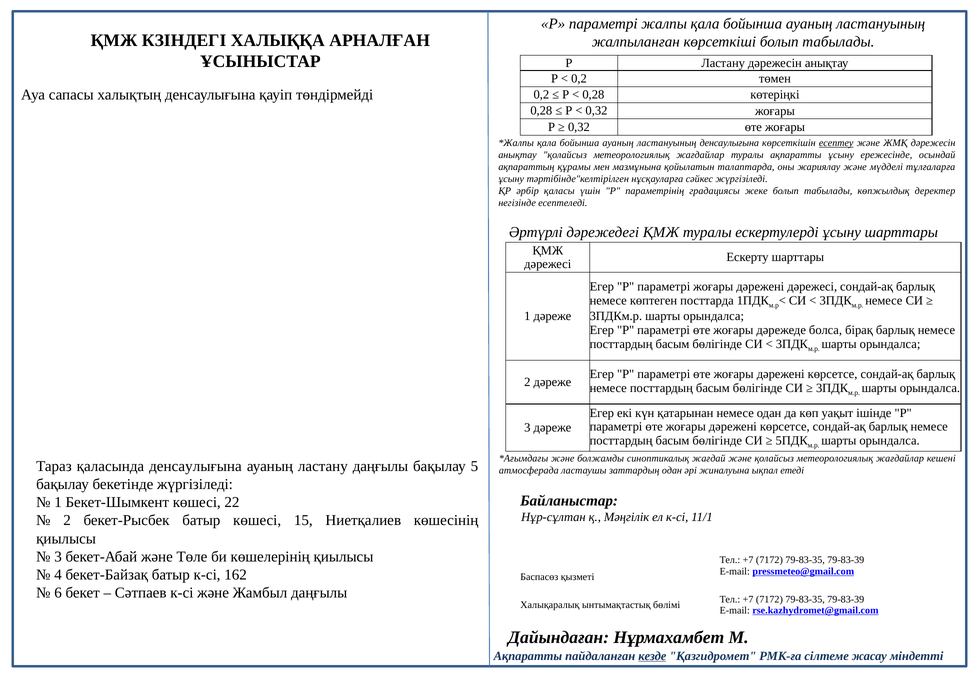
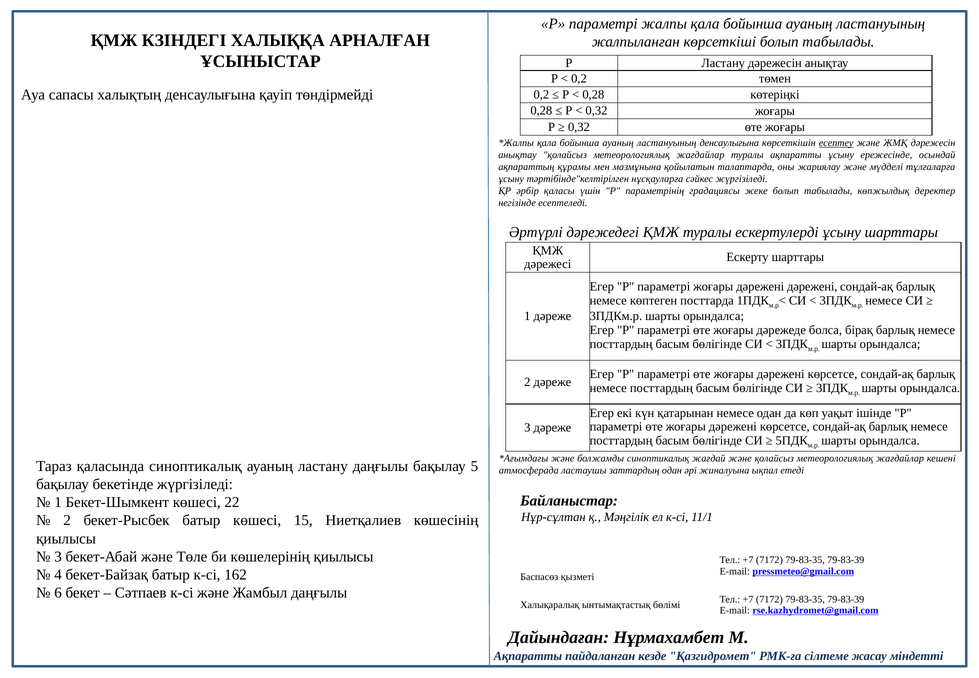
дәрежені дәрежесі: дәрежесі -> дәрежені
қаласында денсаулығына: денсаулығына -> синоптикалық
кезде underline: present -> none
